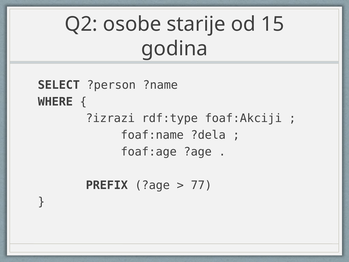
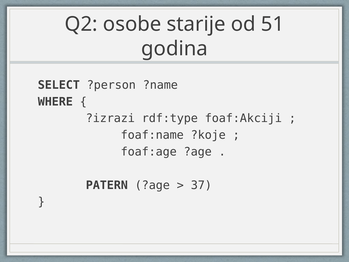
15: 15 -> 51
?dela: ?dela -> ?koje
PREFIX: PREFIX -> PATERN
77: 77 -> 37
